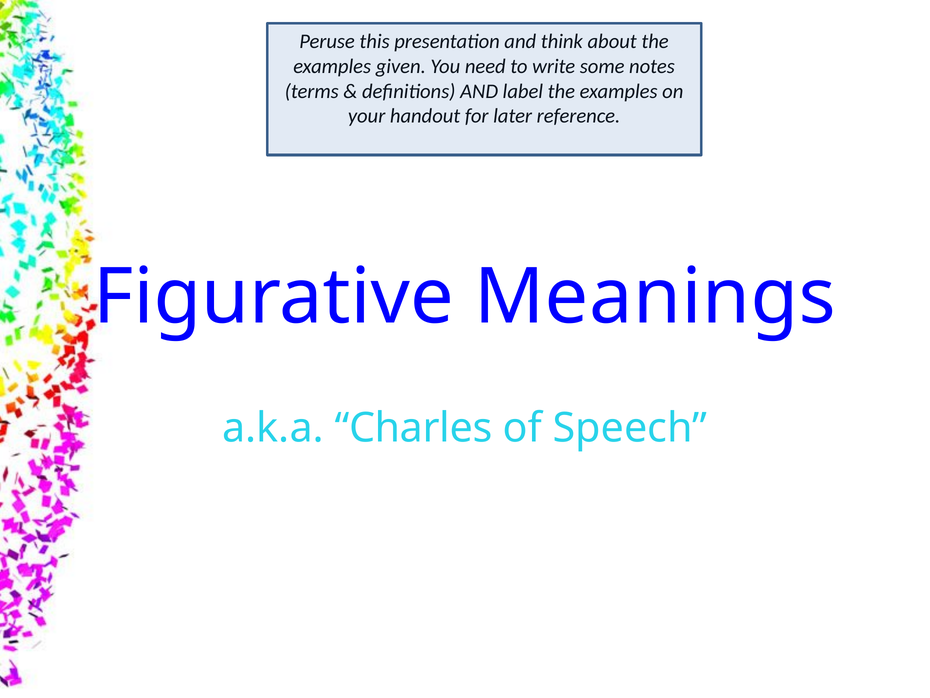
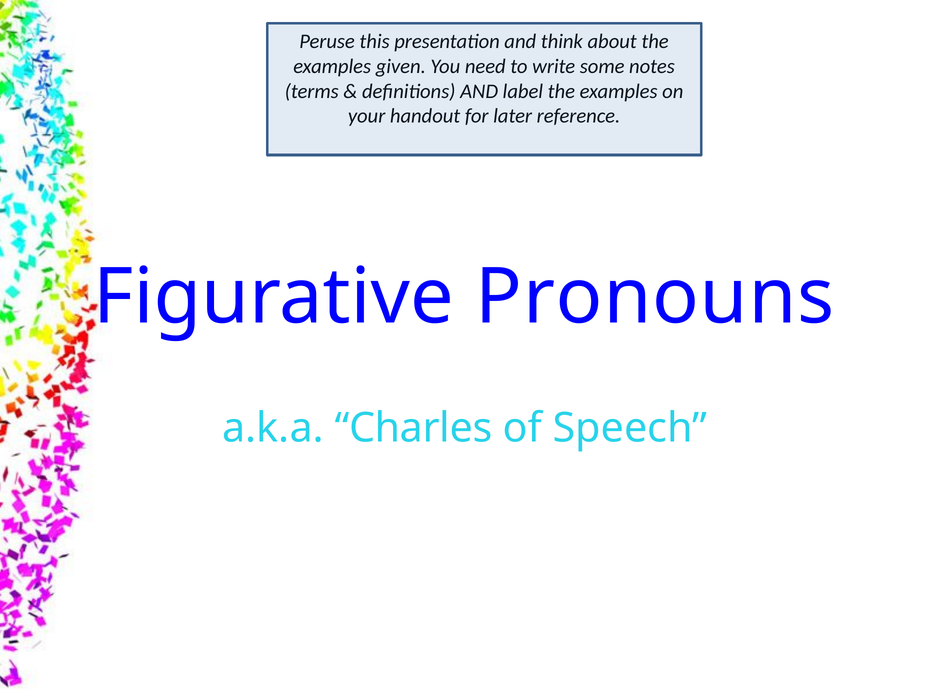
Meanings: Meanings -> Pronouns
